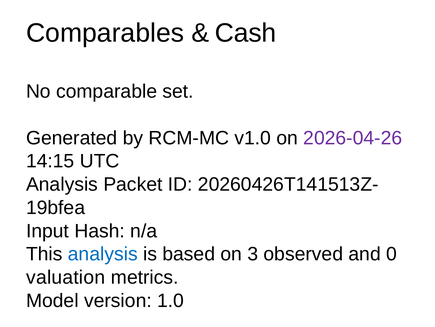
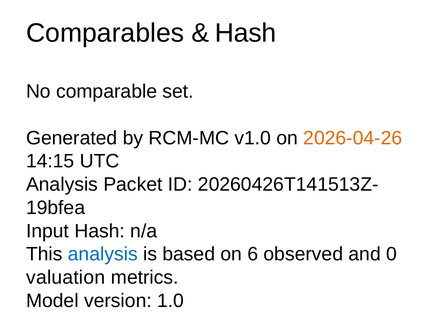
Cash at (246, 33): Cash -> Hash
2026-04-26 colour: purple -> orange
3: 3 -> 6
